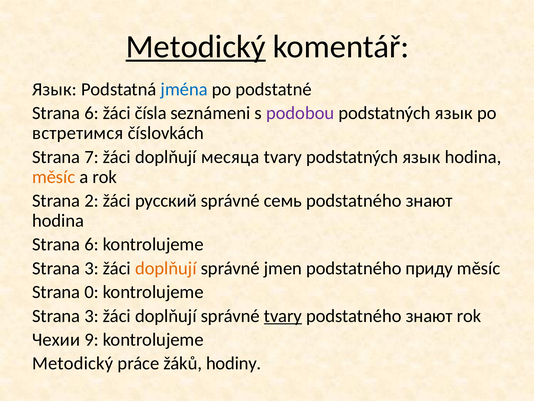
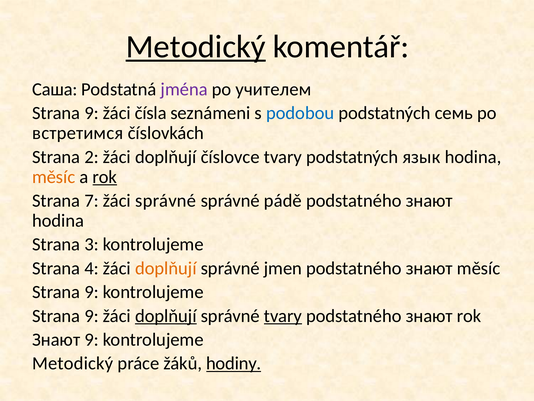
Язык at (54, 89): Язык -> Саша
jména colour: blue -> purple
podstatné: podstatné -> учителем
6 at (92, 113): 6 -> 9
podobou colour: purple -> blue
язык at (454, 113): язык -> семь
7: 7 -> 2
месяца: месяца -> číslovce
rok at (105, 177) underline: none -> present
2: 2 -> 7
žáci русский: русский -> správné
семь: семь -> pádě
6 at (92, 244): 6 -> 3
3 at (92, 268): 3 -> 4
приду at (429, 268): приду -> знают
0 at (92, 292): 0 -> 9
3 at (92, 316): 3 -> 9
doplňují at (166, 316) underline: none -> present
Чехии at (56, 339): Чехии -> Знают
hodiny underline: none -> present
